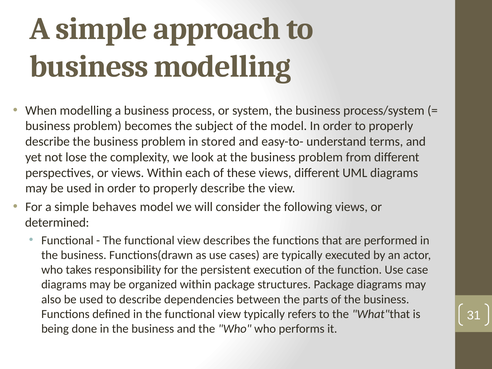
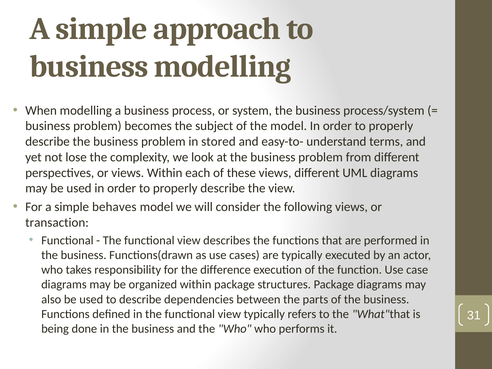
determined: determined -> transaction
persistent: persistent -> difference
